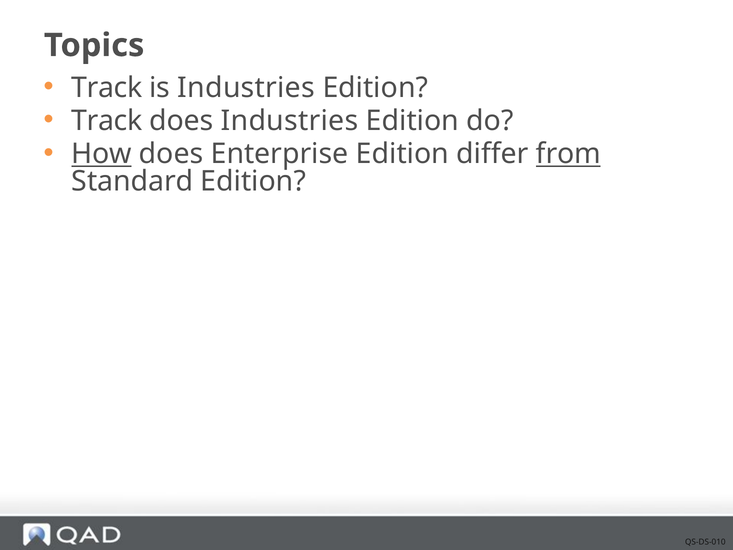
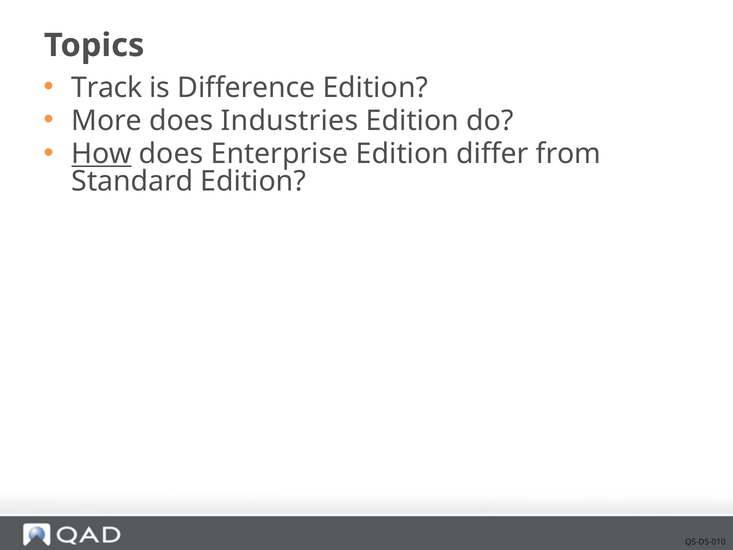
is Industries: Industries -> Difference
Track at (107, 121): Track -> More
from underline: present -> none
